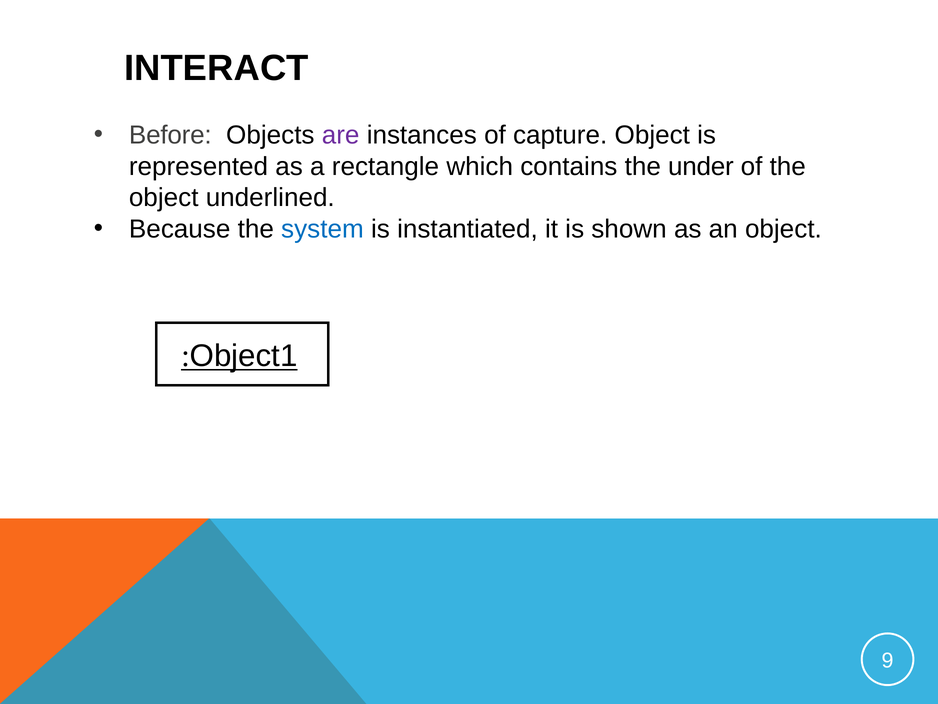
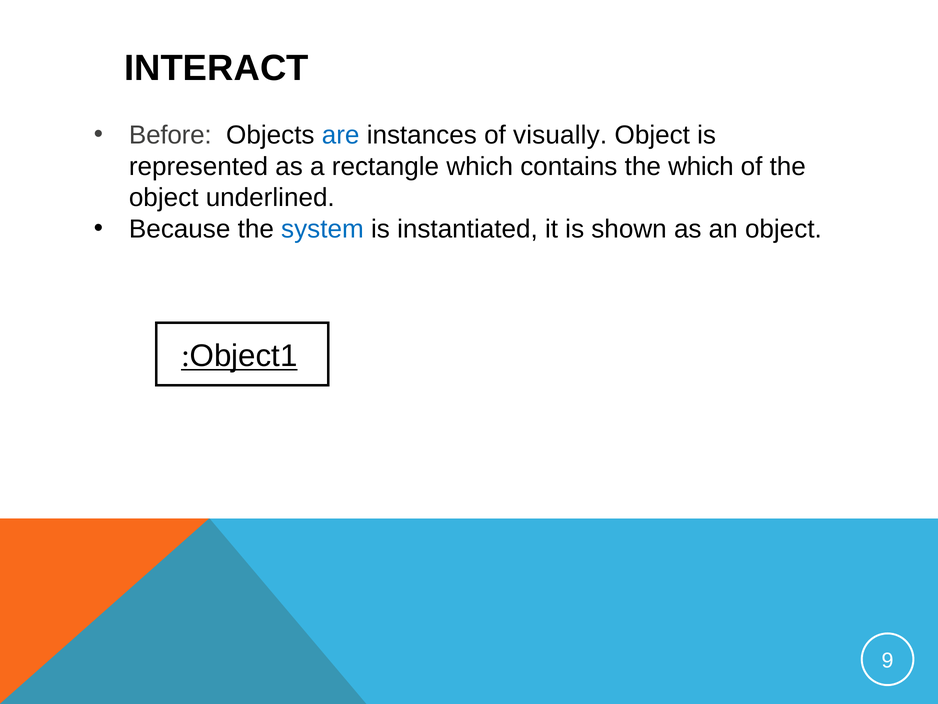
are colour: purple -> blue
capture: capture -> visually
the under: under -> which
